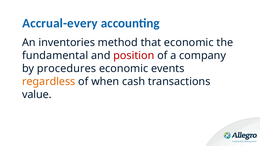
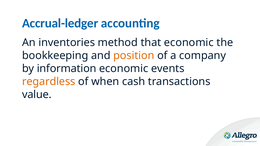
Accrual-every: Accrual-every -> Accrual-ledger
fundamental: fundamental -> bookkeeping
position colour: red -> orange
procedures: procedures -> information
